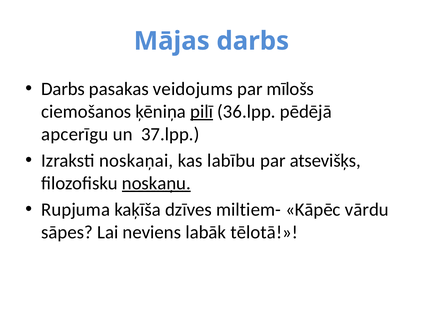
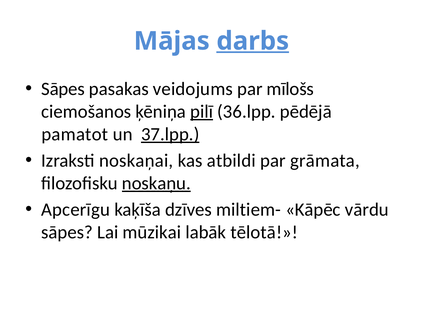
darbs at (253, 41) underline: none -> present
Darbs at (63, 89): Darbs -> Sāpes
apcerīgu: apcerīgu -> pamatot
37.lpp underline: none -> present
labību: labību -> atbildi
atsevišķs: atsevišķs -> grāmata
Rupjuma: Rupjuma -> Apcerīgu
neviens: neviens -> mūzikai
